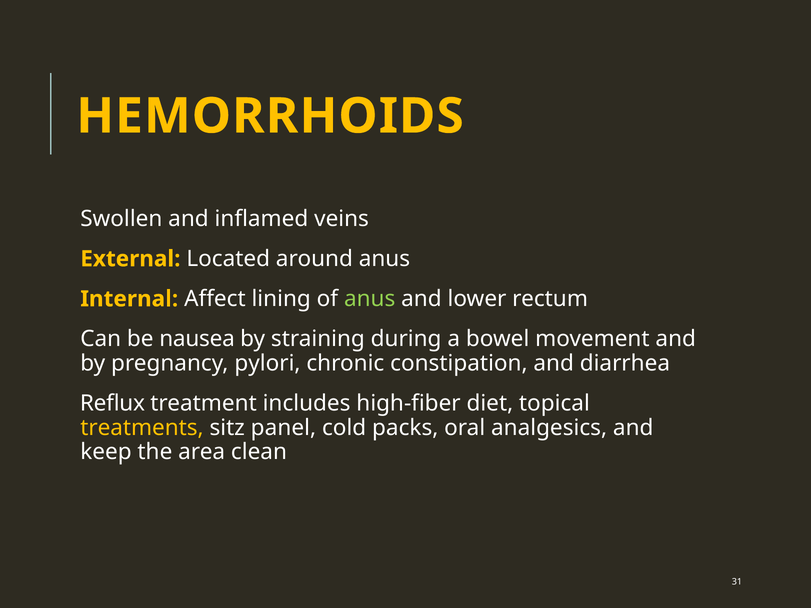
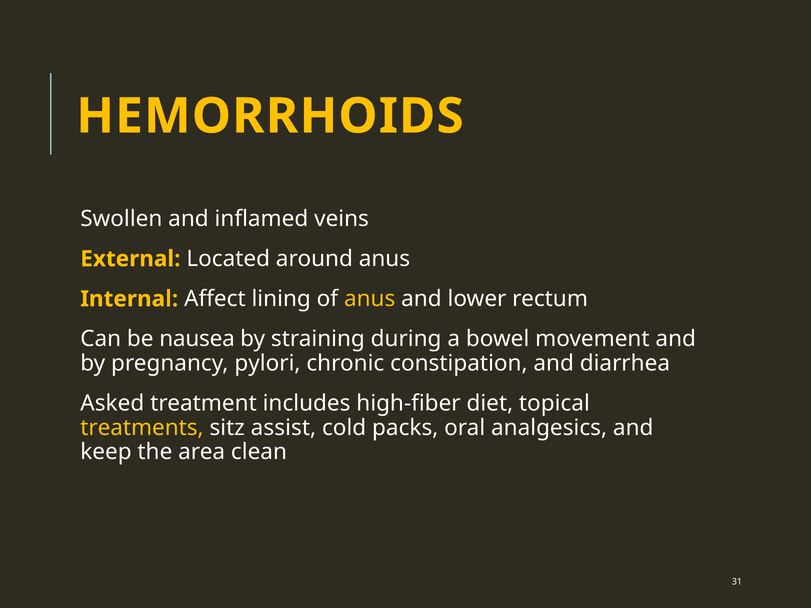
anus at (370, 299) colour: light green -> yellow
Reflux: Reflux -> Asked
panel: panel -> assist
